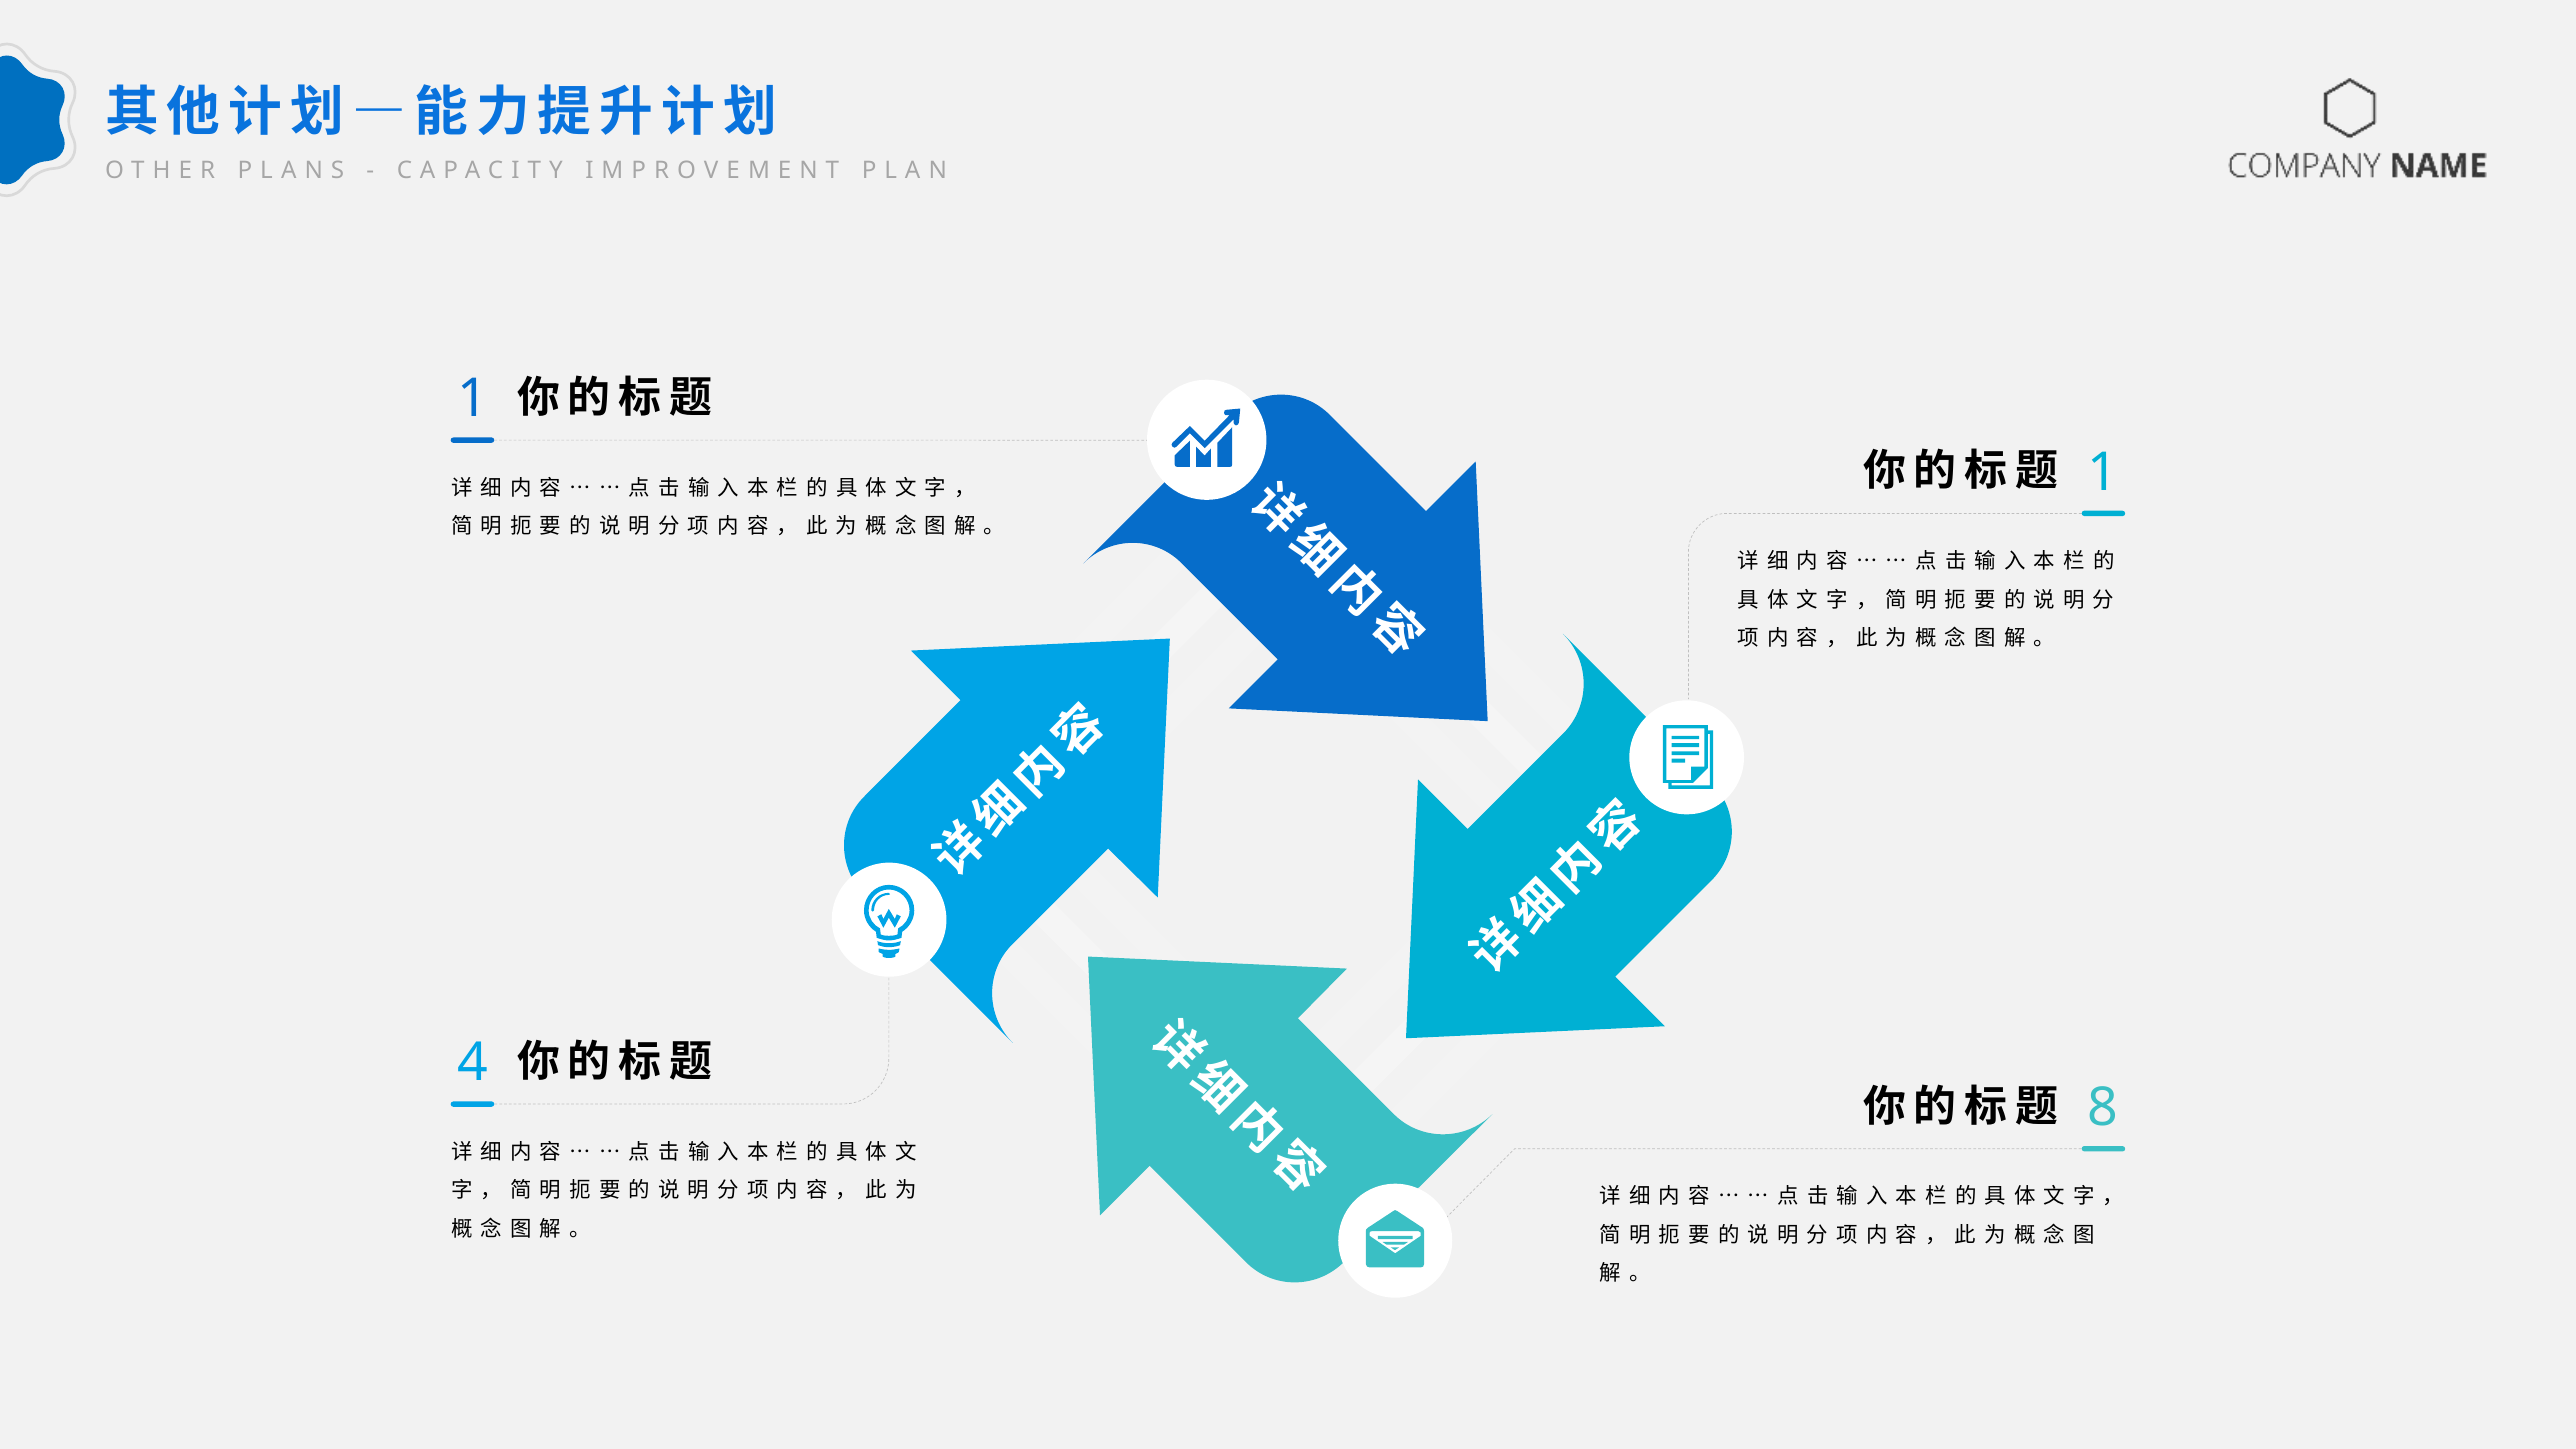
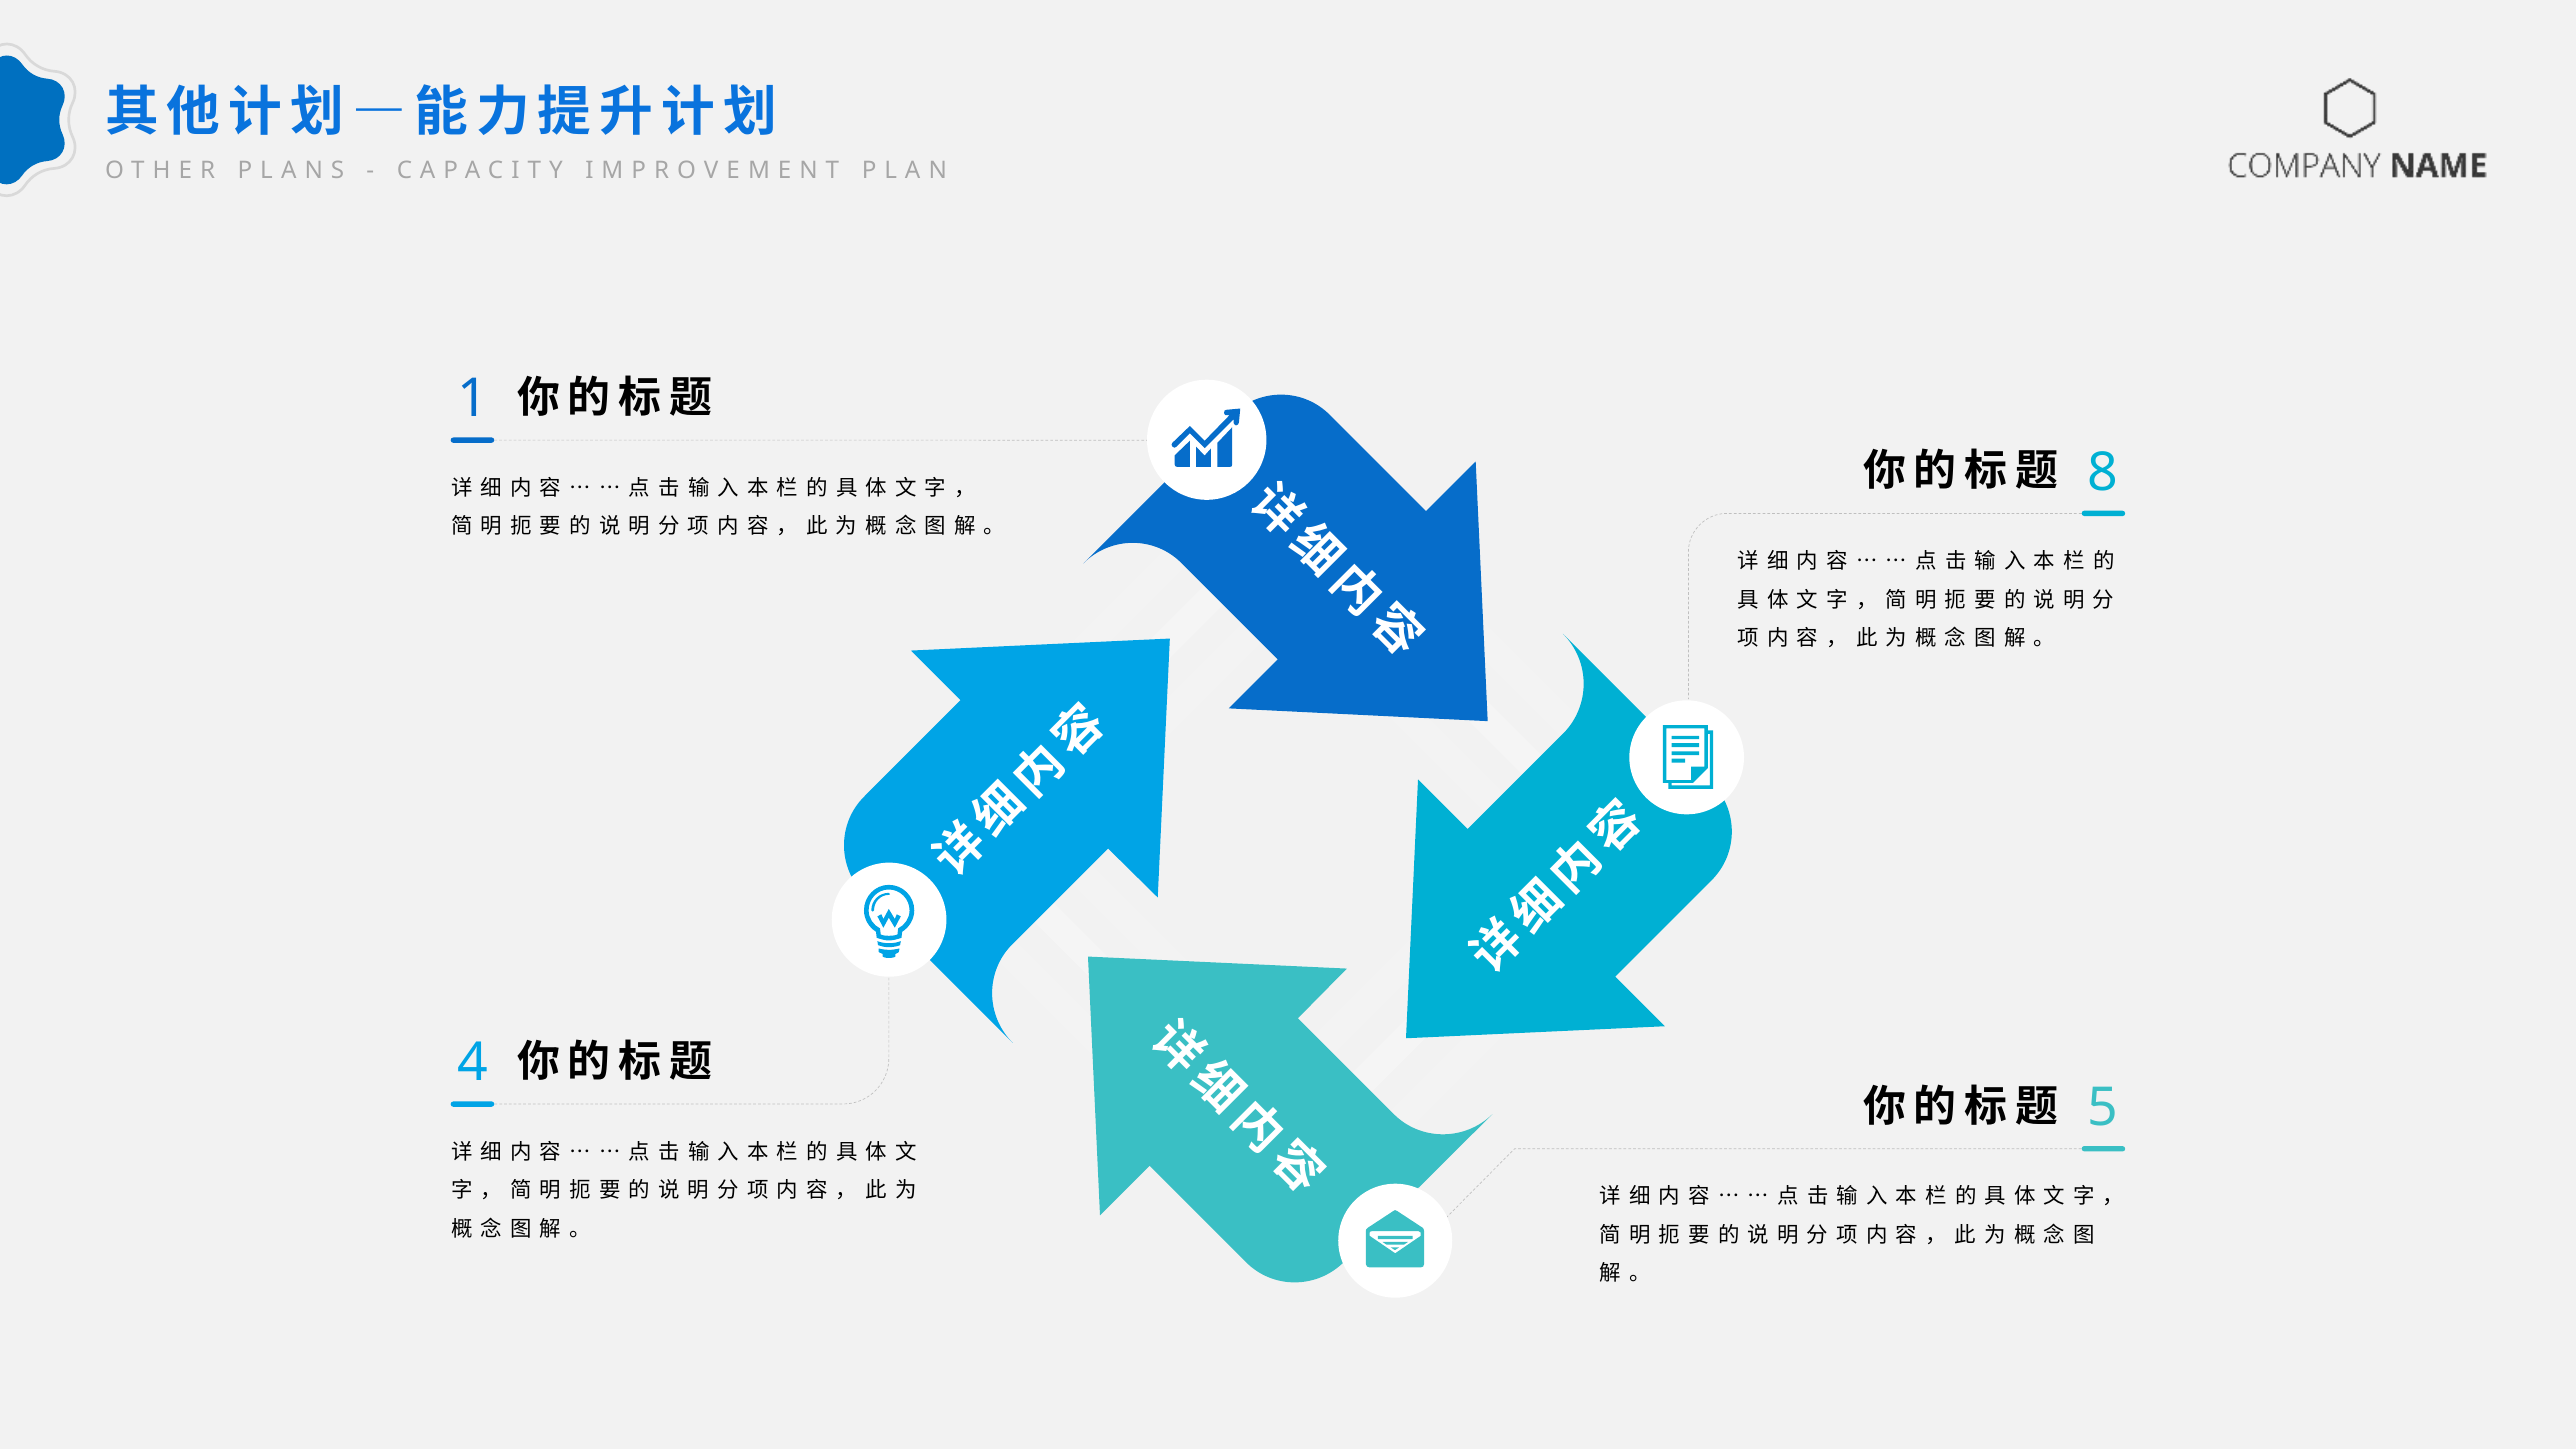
1 at (2103, 472): 1 -> 8
8: 8 -> 5
